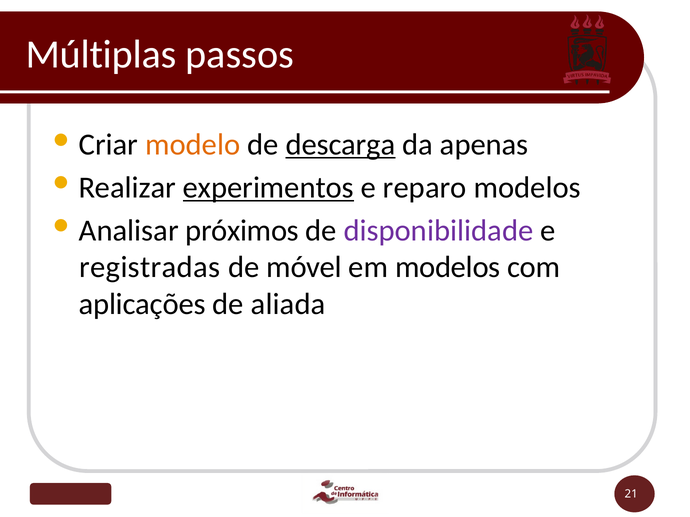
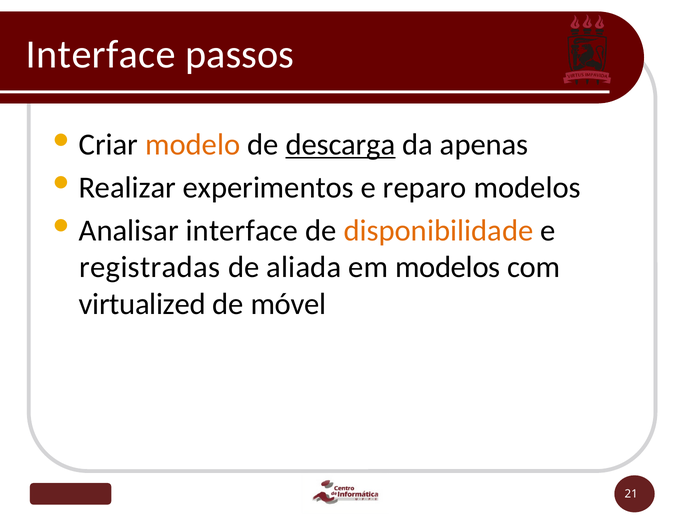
Múltiplas at (101, 55): Múltiplas -> Interface
experimentos underline: present -> none
próximos at (242, 231): próximos -> interface
disponibilidade colour: purple -> orange
móvel: móvel -> aliada
aplicações: aplicações -> virtualized
aliada: aliada -> móvel
